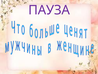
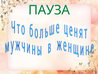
ПАУЗА colour: purple -> green
